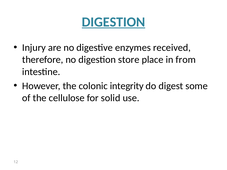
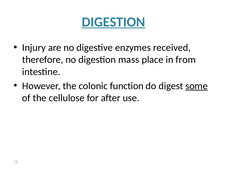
store: store -> mass
integrity: integrity -> function
some underline: none -> present
solid: solid -> after
